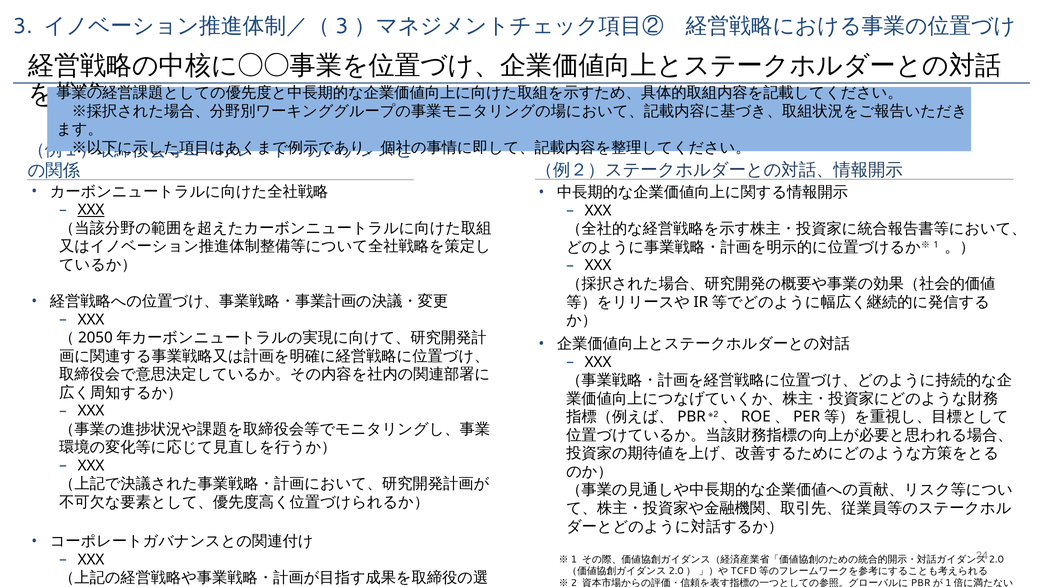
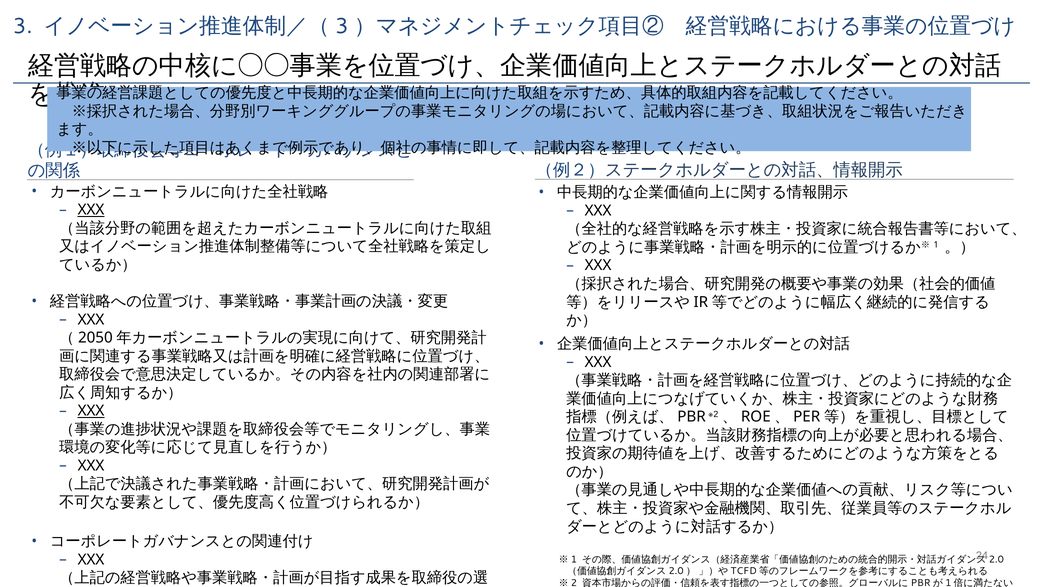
XXX at (91, 411) underline: none -> present
